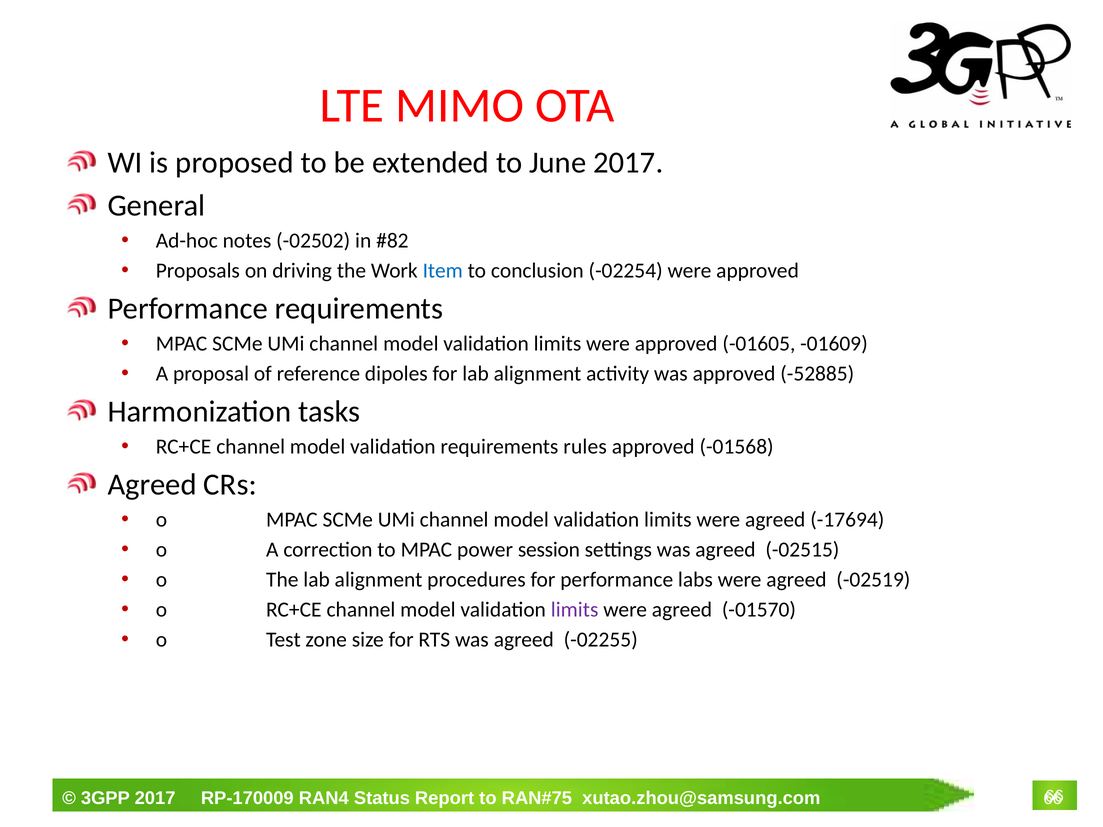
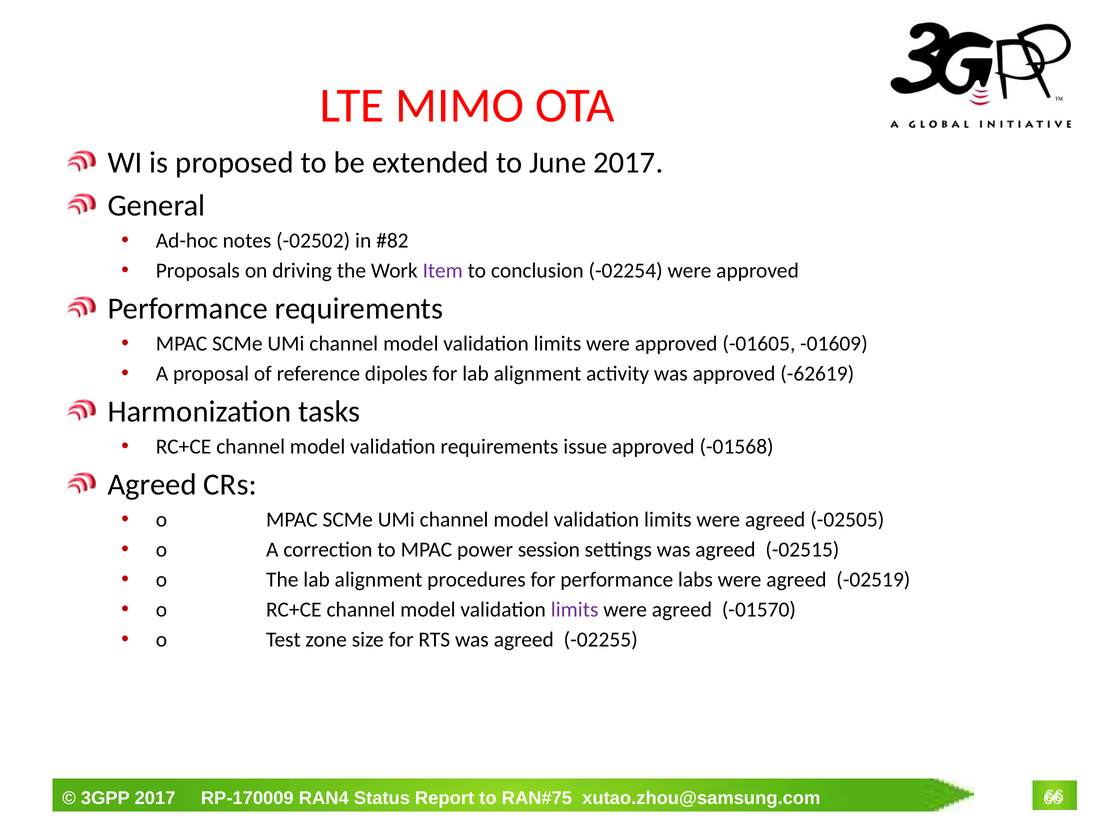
Item colour: blue -> purple
-52885: -52885 -> -62619
rules: rules -> issue
-17694: -17694 -> -02505
